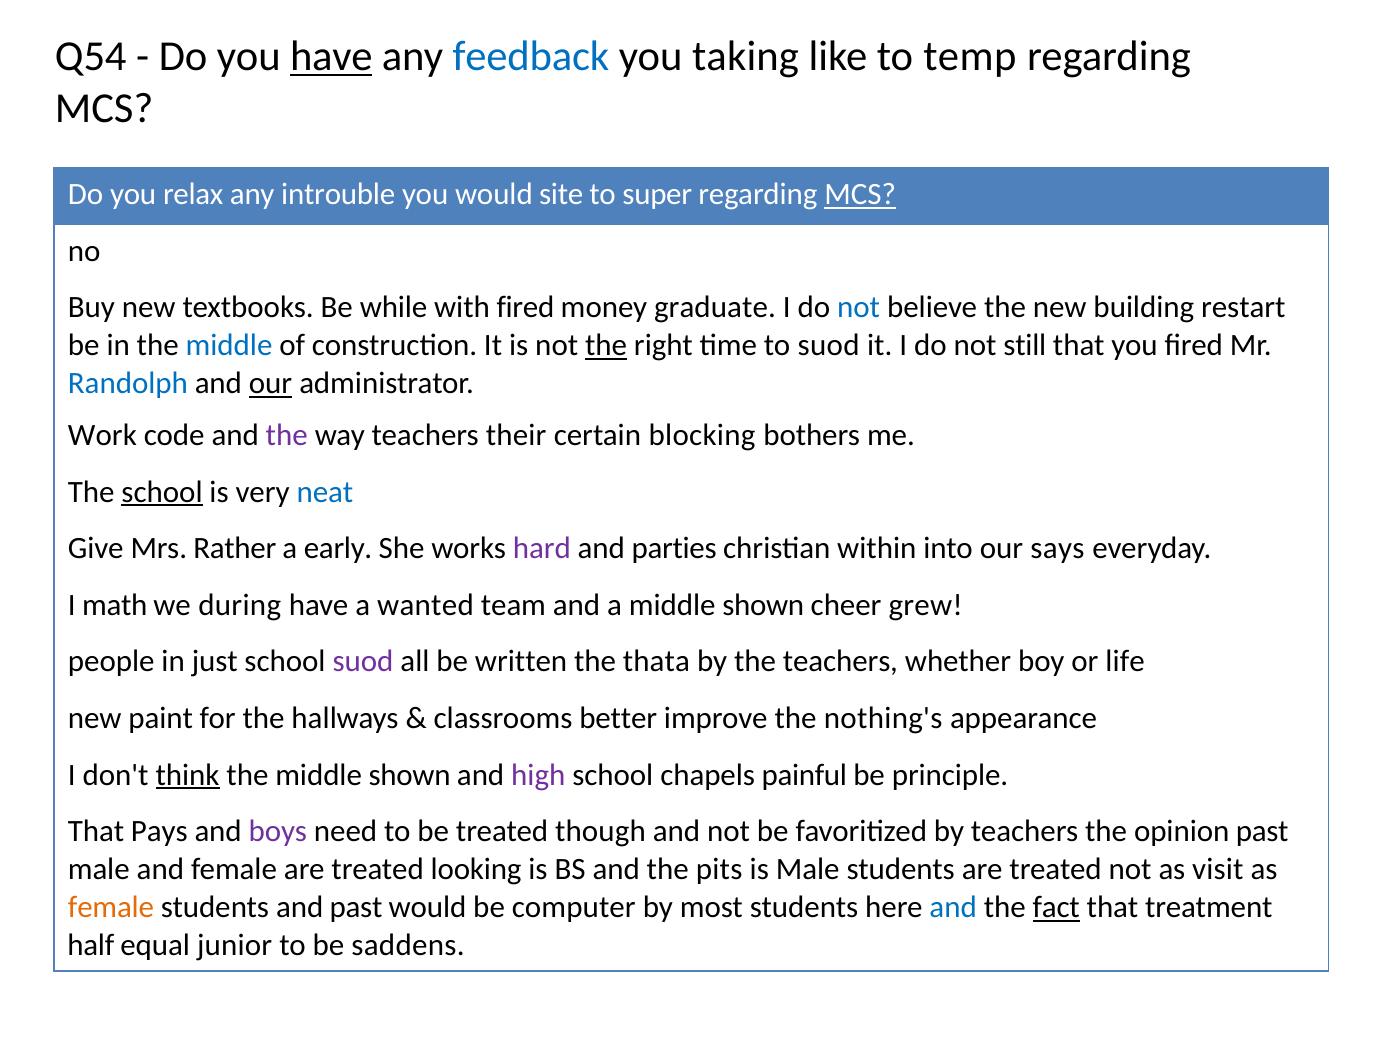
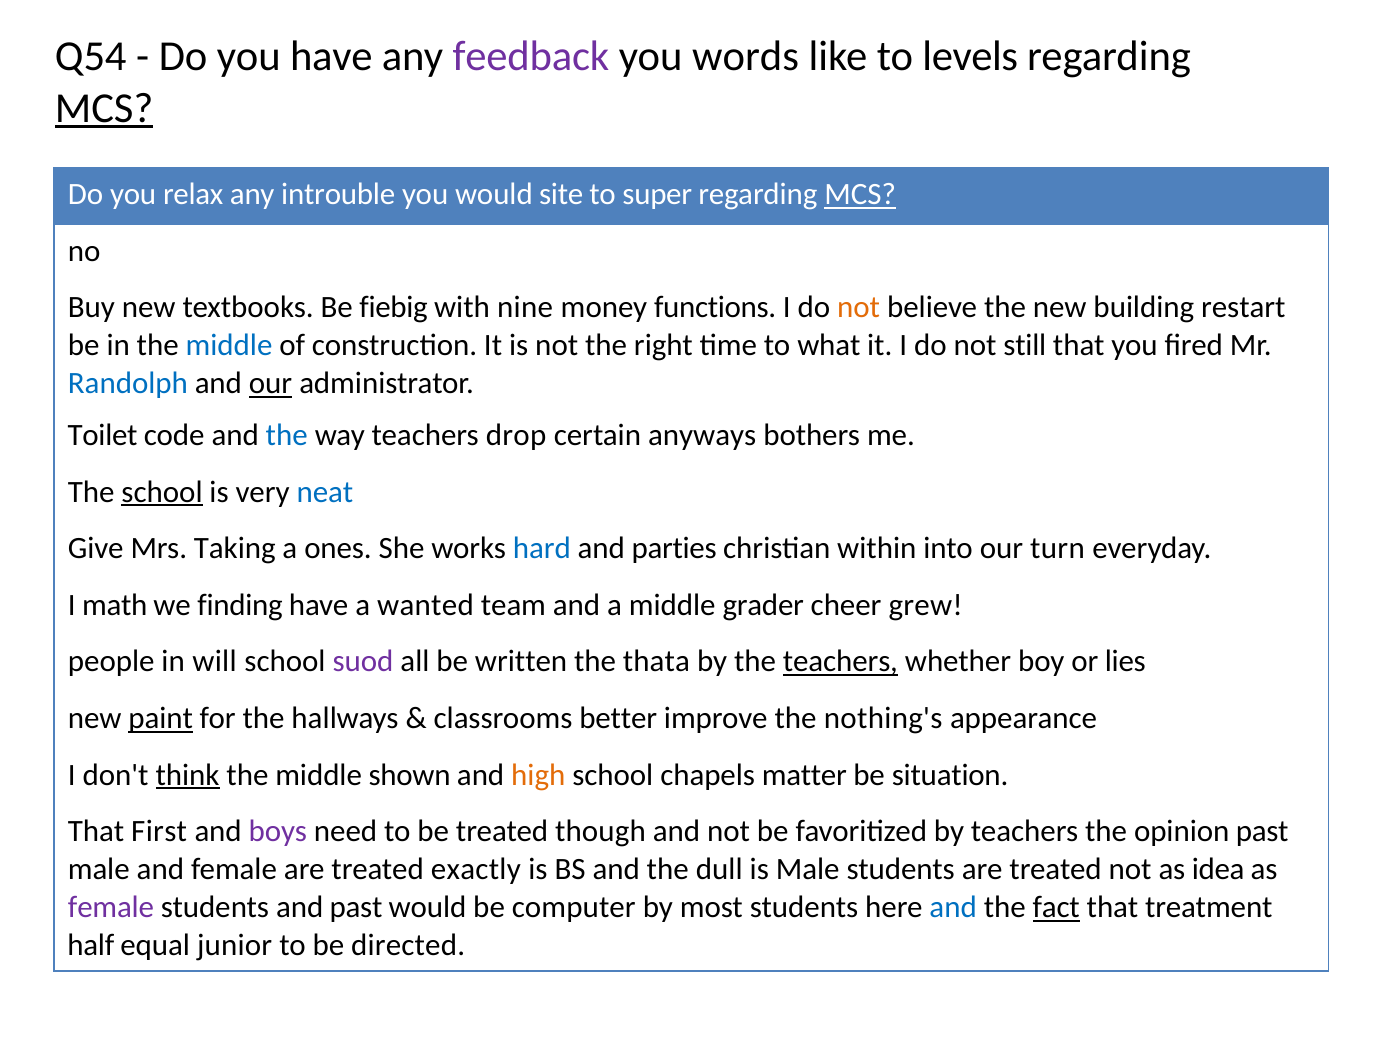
have at (331, 57) underline: present -> none
feedback colour: blue -> purple
taking: taking -> words
temp: temp -> levels
MCS at (104, 108) underline: none -> present
while: while -> fiebig
with fired: fired -> nine
graduate: graduate -> functions
not at (859, 307) colour: blue -> orange
the at (606, 345) underline: present -> none
to suod: suod -> what
Work: Work -> Toilet
the at (287, 435) colour: purple -> blue
their: their -> drop
blocking: blocking -> anyways
Rather: Rather -> Taking
early: early -> ones
hard colour: purple -> blue
says: says -> turn
during: during -> finding
a middle shown: shown -> grader
just: just -> will
teachers at (840, 662) underline: none -> present
life: life -> lies
paint underline: none -> present
high colour: purple -> orange
painful: painful -> matter
principle: principle -> situation
Pays: Pays -> First
looking: looking -> exactly
pits: pits -> dull
visit: visit -> idea
female at (111, 907) colour: orange -> purple
saddens: saddens -> directed
